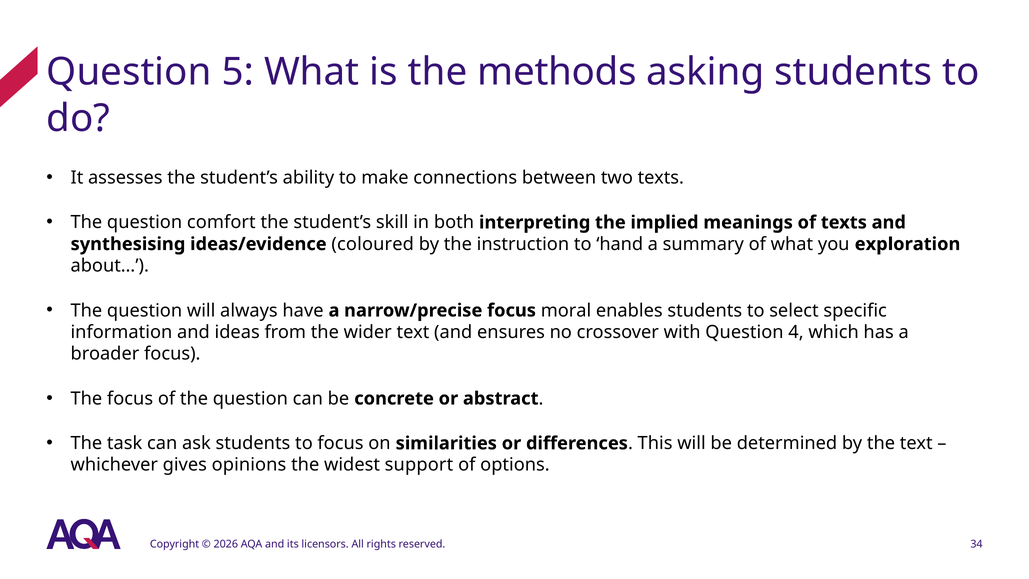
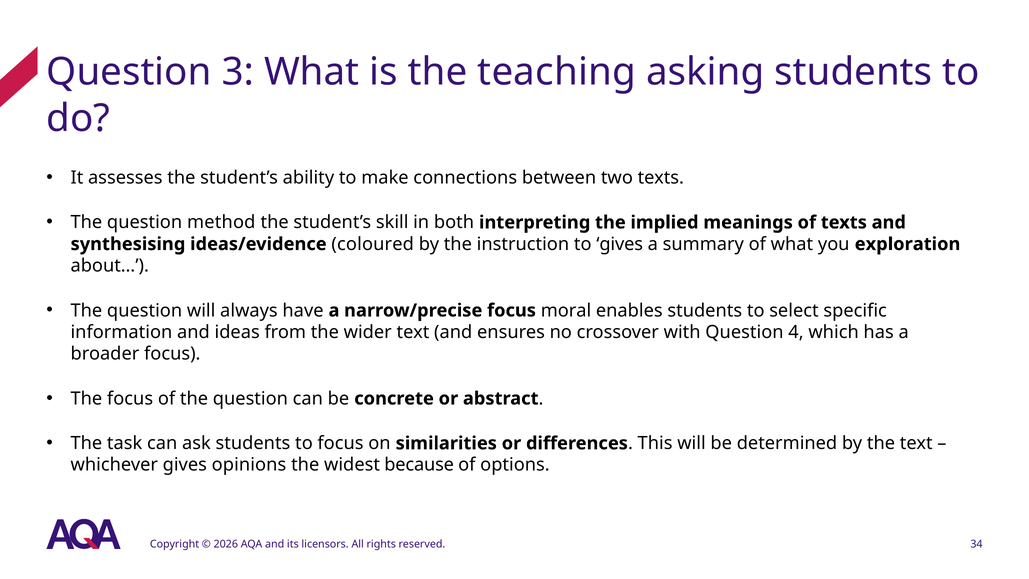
5: 5 -> 3
methods: methods -> teaching
comfort: comfort -> method
to hand: hand -> gives
support: support -> because
